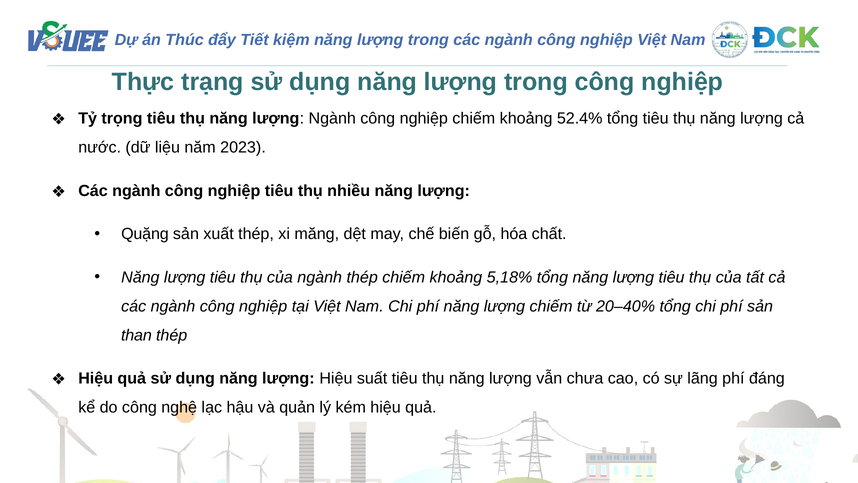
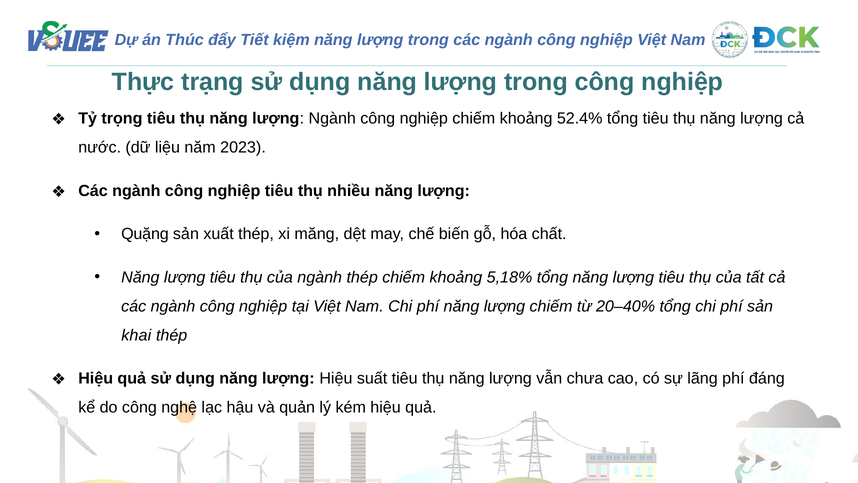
than: than -> khai
